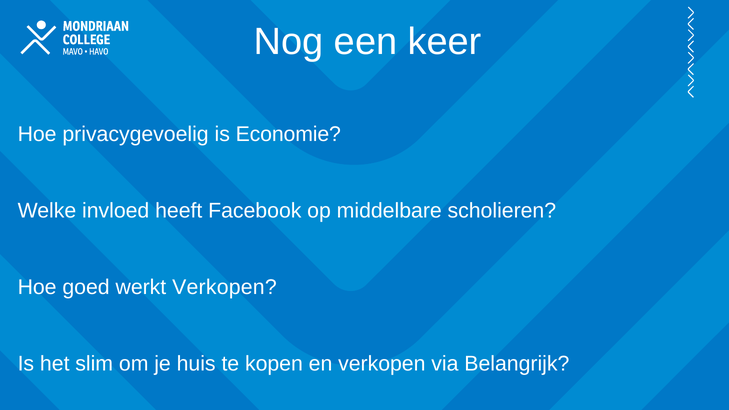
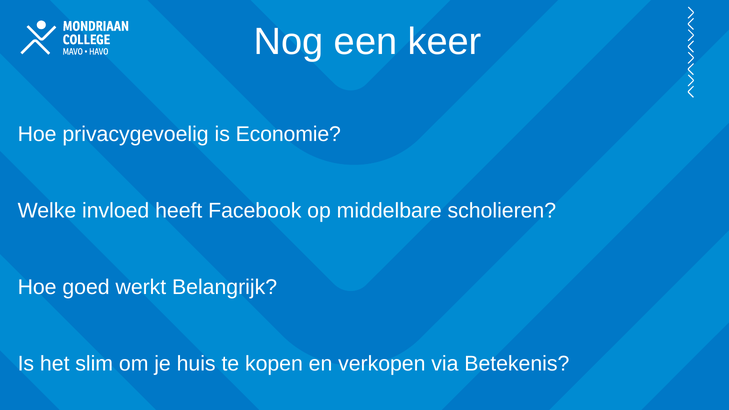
werkt Verkopen: Verkopen -> Belangrijk
Belangrijk: Belangrijk -> Betekenis
